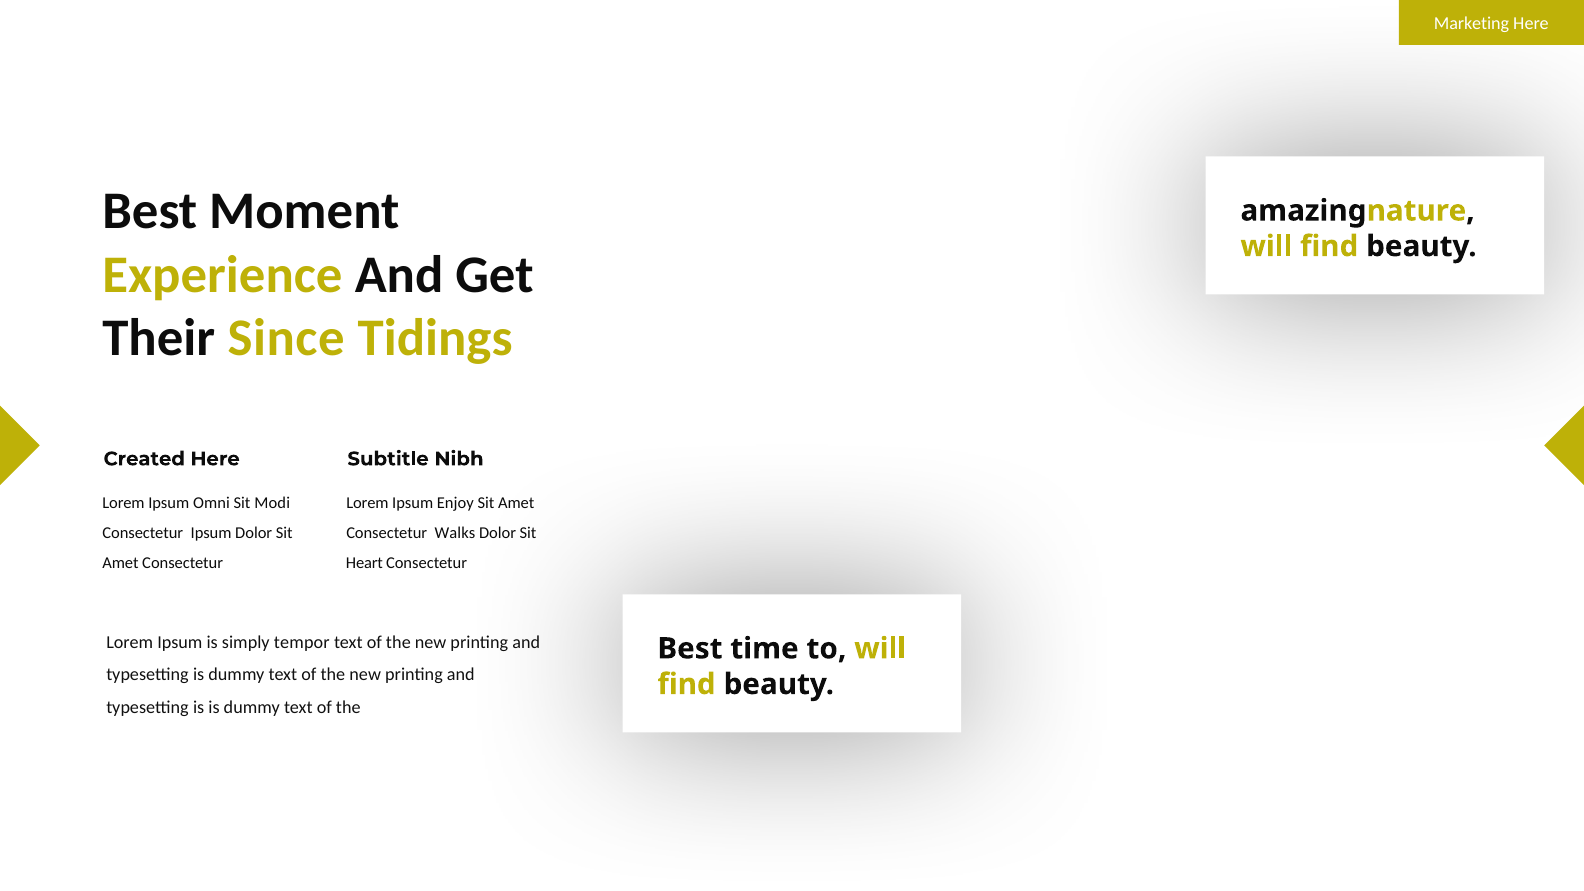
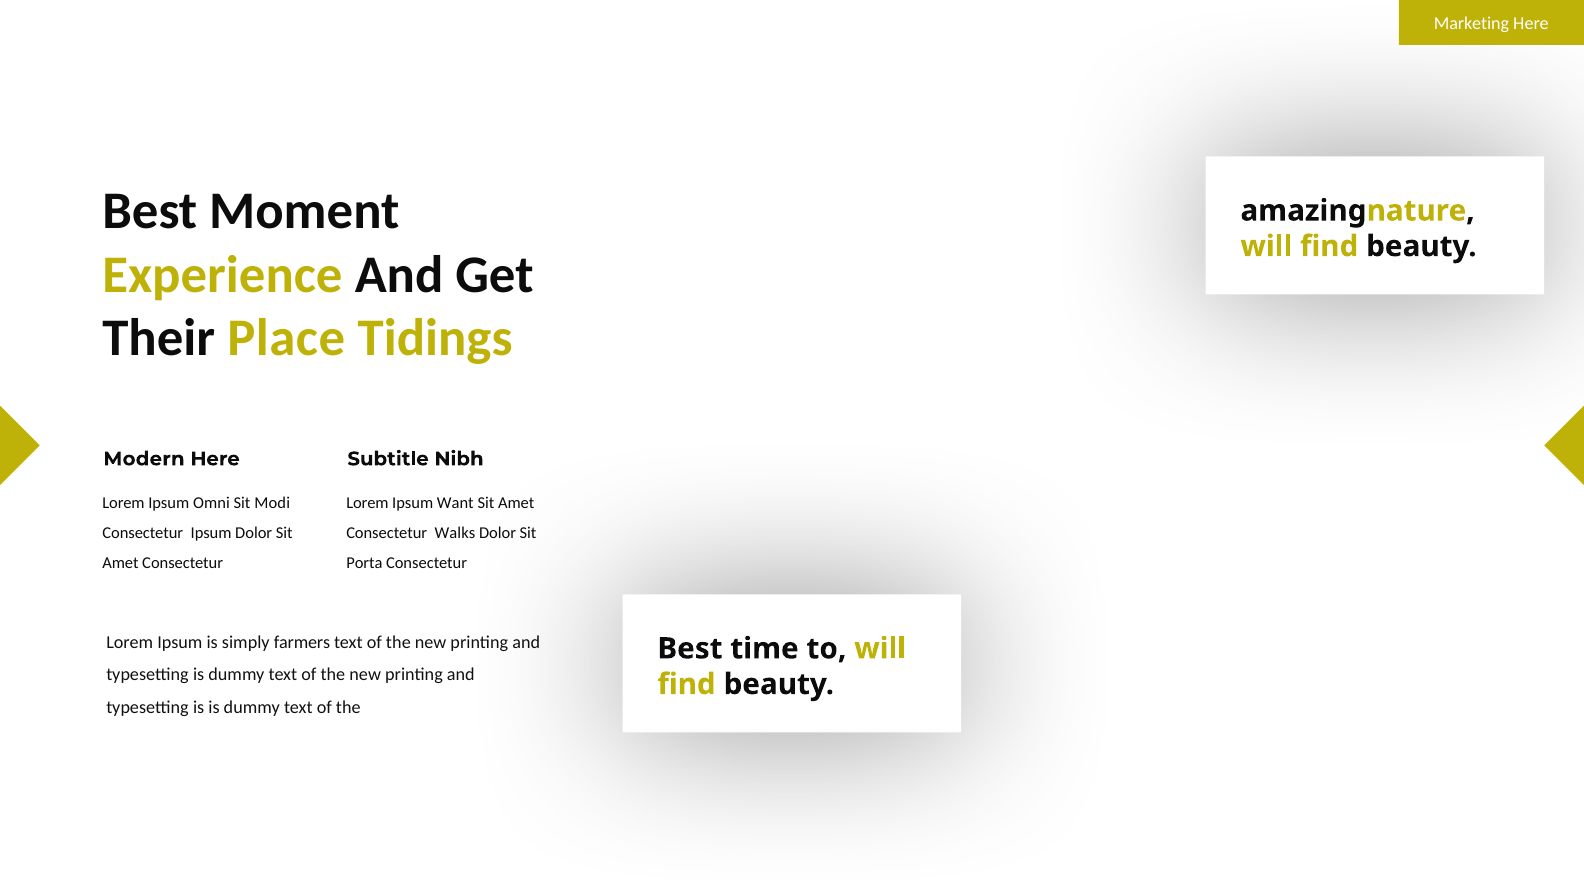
Since: Since -> Place
Created: Created -> Modern
Enjoy: Enjoy -> Want
Heart: Heart -> Porta
tempor: tempor -> farmers
